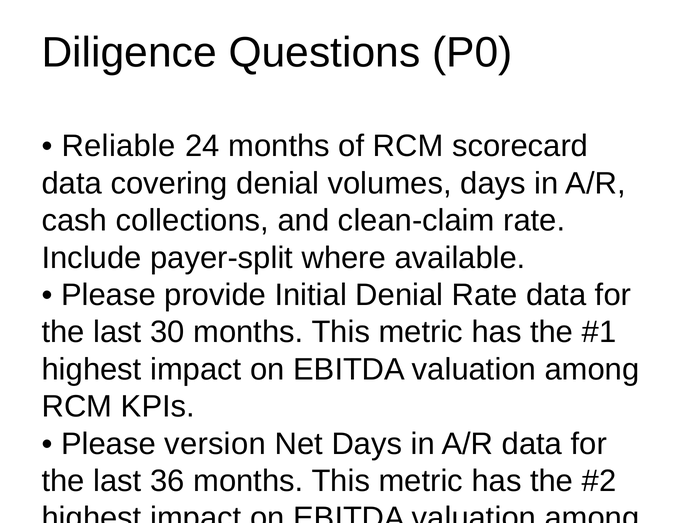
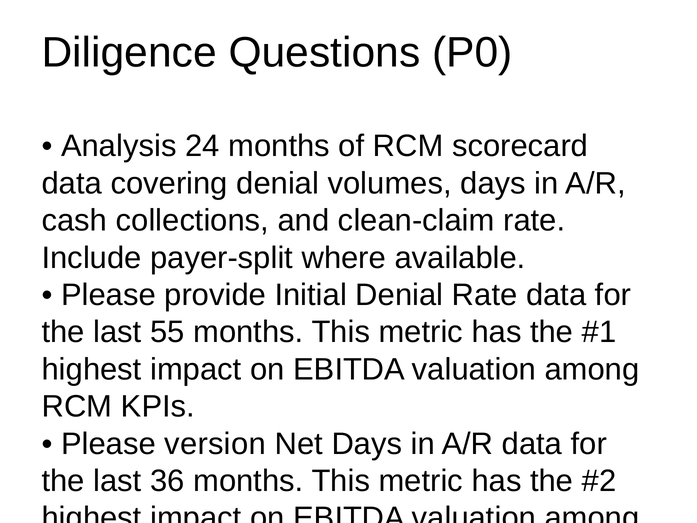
Reliable: Reliable -> Analysis
30: 30 -> 55
